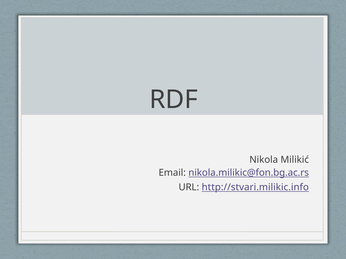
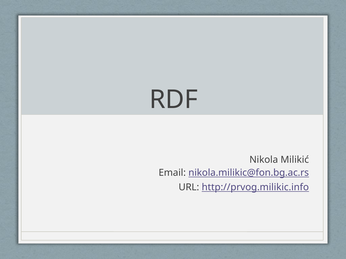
http://stvari.milikic.info: http://stvari.milikic.info -> http://prvog.milikic.info
